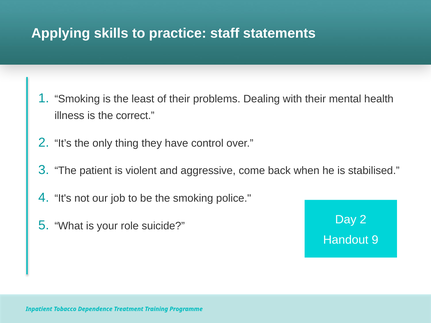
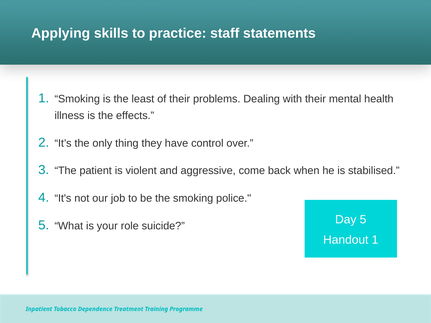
correct: correct -> effects
Day 2: 2 -> 5
Handout 9: 9 -> 1
